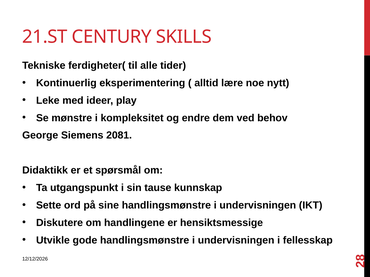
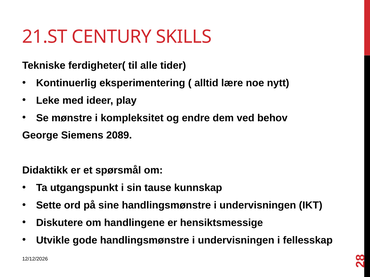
2081: 2081 -> 2089
